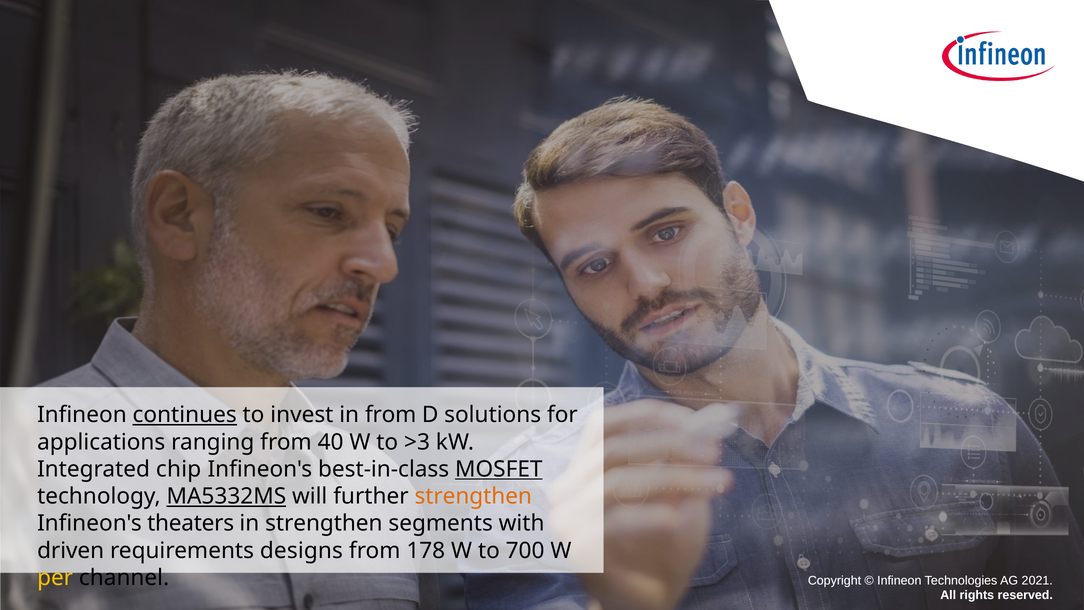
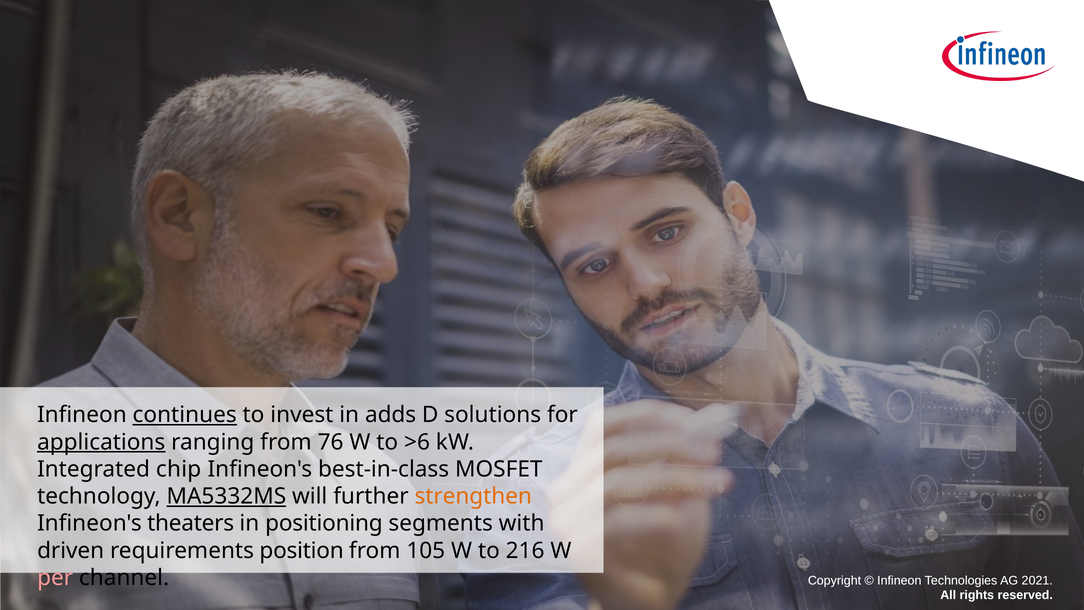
in from: from -> adds
applications underline: none -> present
40: 40 -> 76
>3: >3 -> >6
MOSFET underline: present -> none
in strengthen: strengthen -> positioning
designs: designs -> position
178: 178 -> 105
700: 700 -> 216
per colour: yellow -> pink
